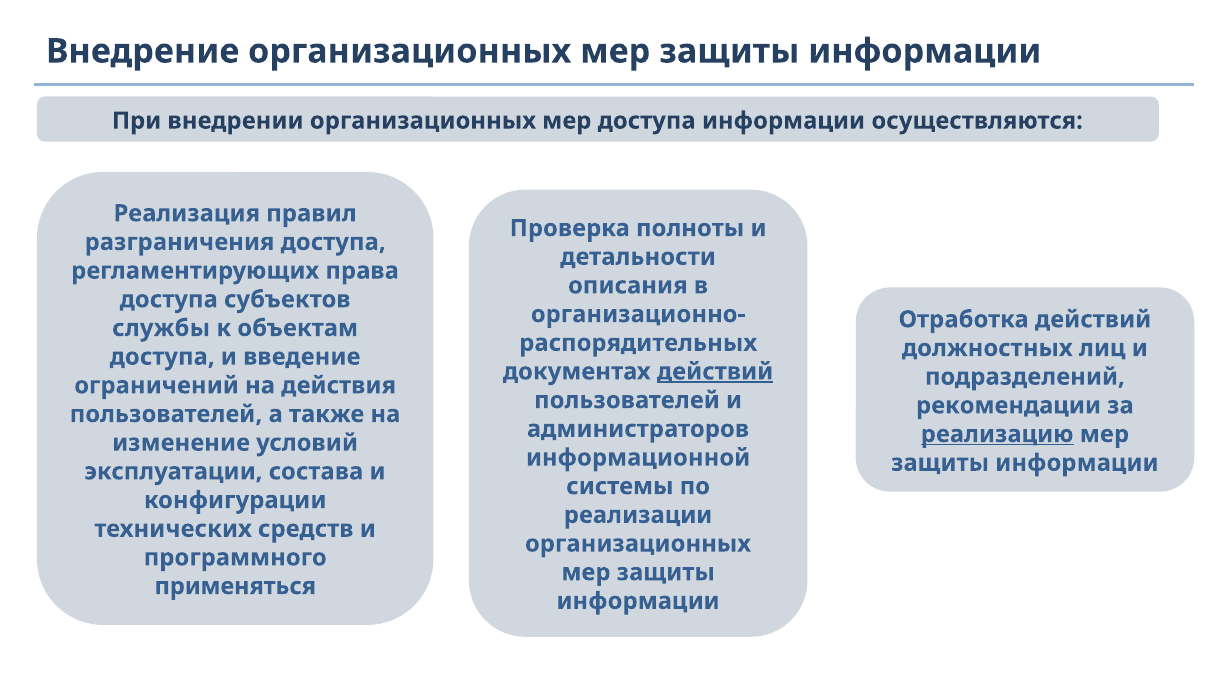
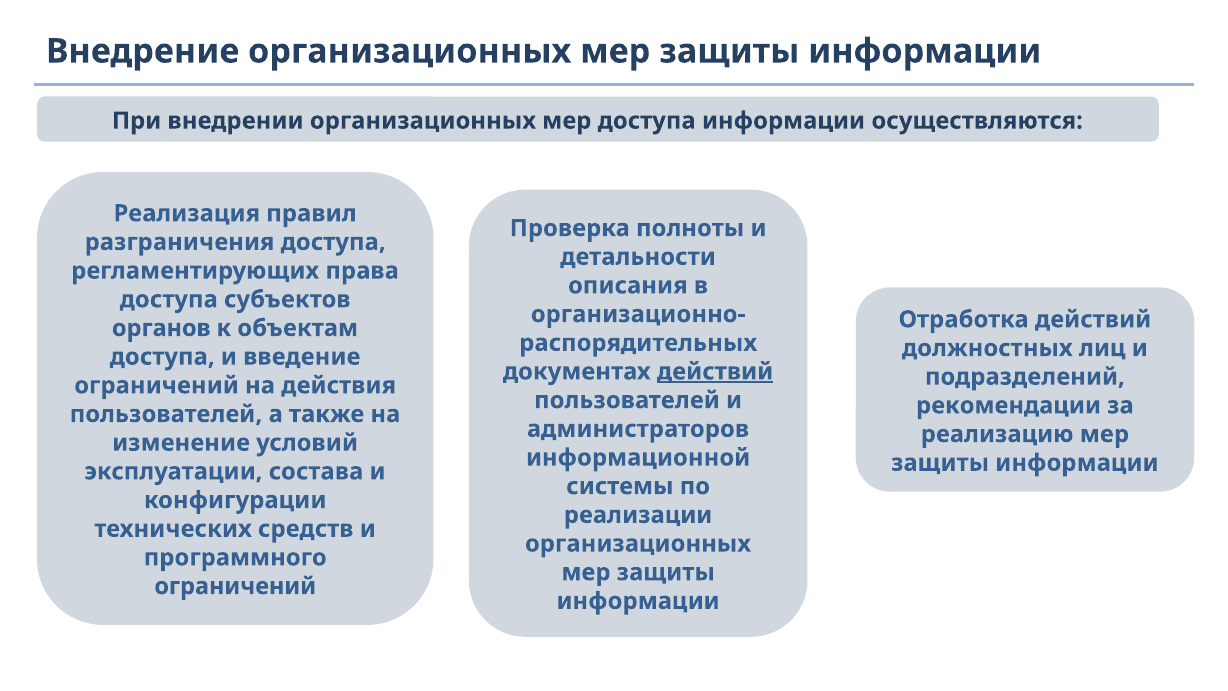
службы: службы -> органов
реализацию underline: present -> none
применяться at (235, 586): применяться -> ограничений
